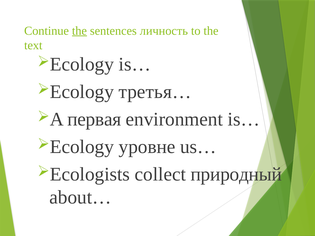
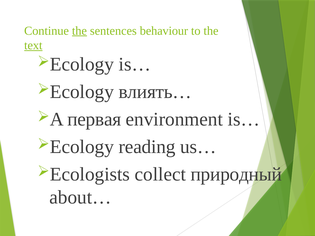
личность: личность -> behaviour
text underline: none -> present
третья…: третья… -> влиять…
уровне: уровне -> reading
